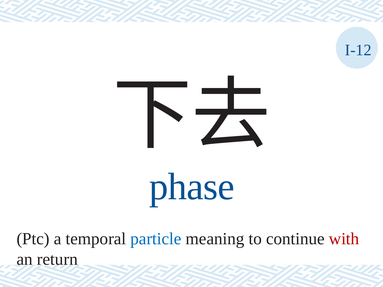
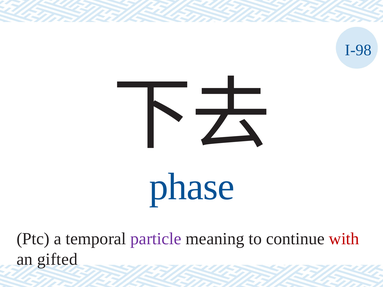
I-12: I-12 -> I-98
particle colour: blue -> purple
return: return -> gifted
